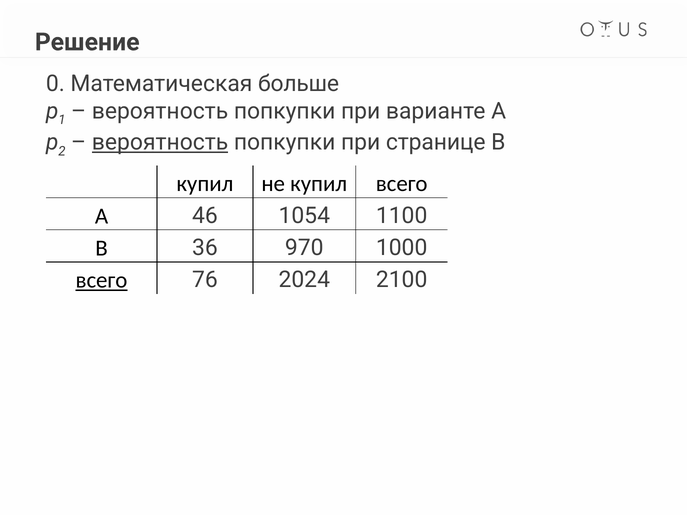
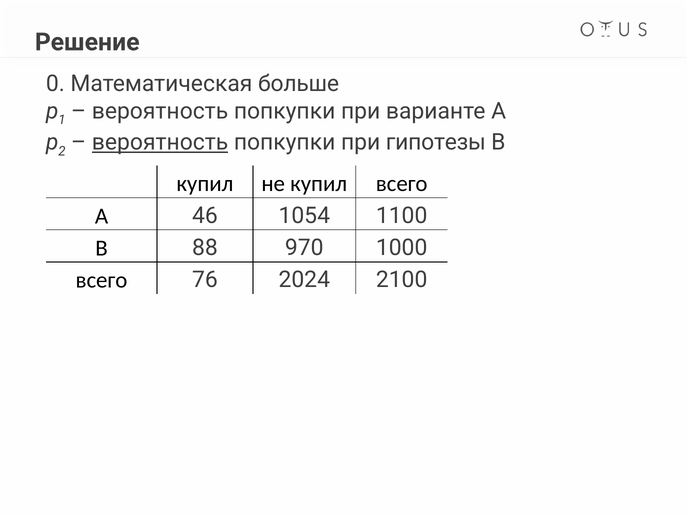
странице: странице -> гипотезы
36: 36 -> 88
всего at (101, 280) underline: present -> none
